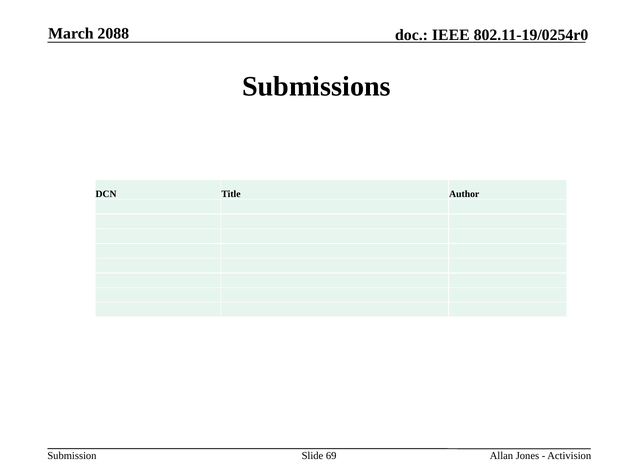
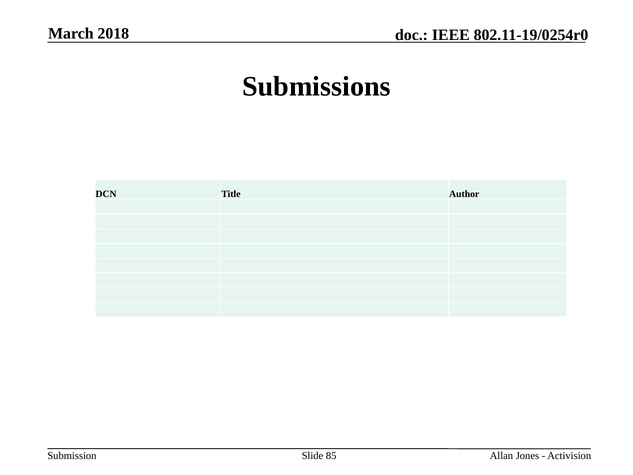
2088: 2088 -> 2018
69: 69 -> 85
